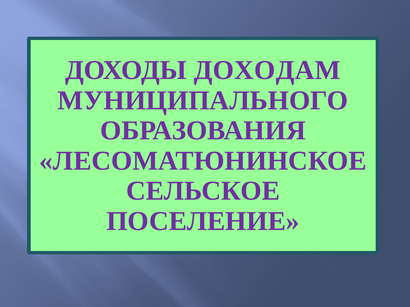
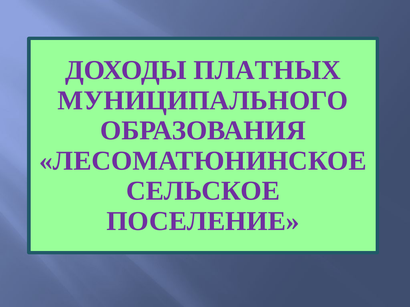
ДОХОДАМ: ДОХОДАМ -> ПЛАТНЫХ
